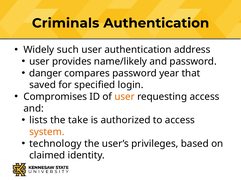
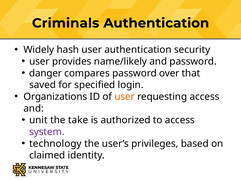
such: such -> hash
address: address -> security
year: year -> over
Compromises: Compromises -> Organizations
lists: lists -> unit
system colour: orange -> purple
